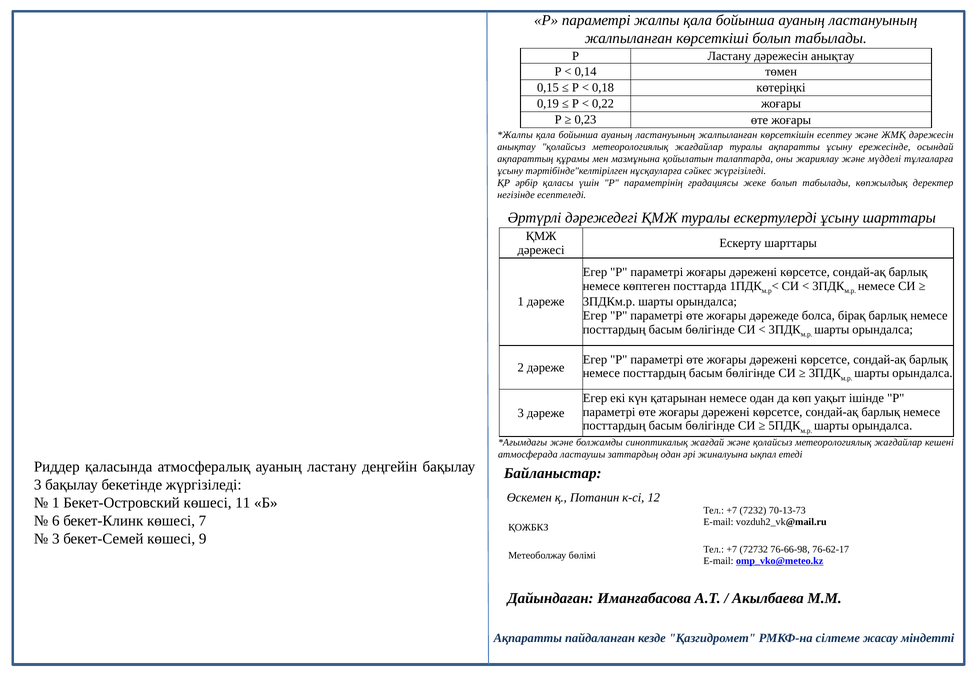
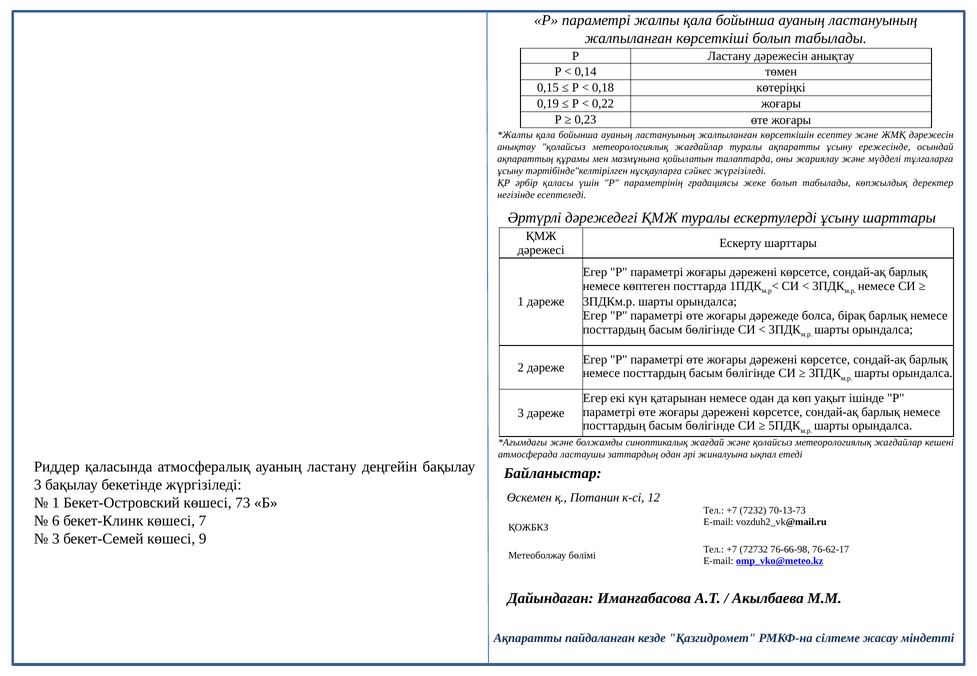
11: 11 -> 73
